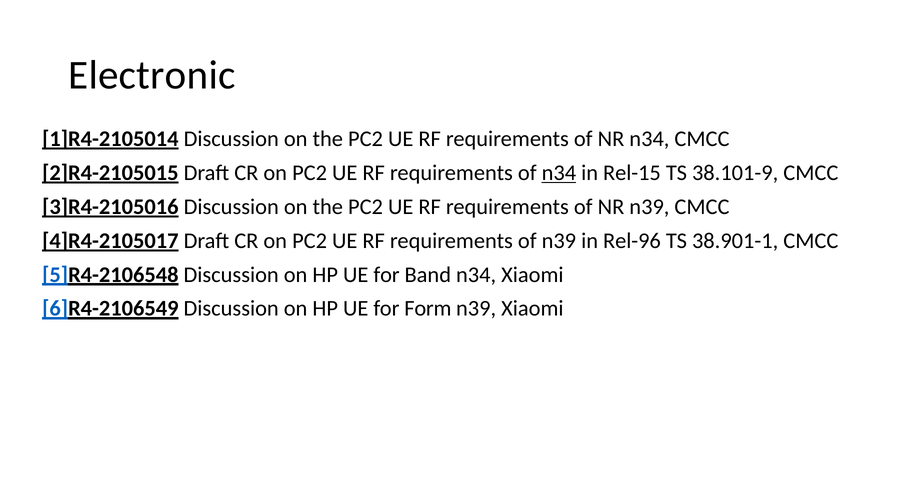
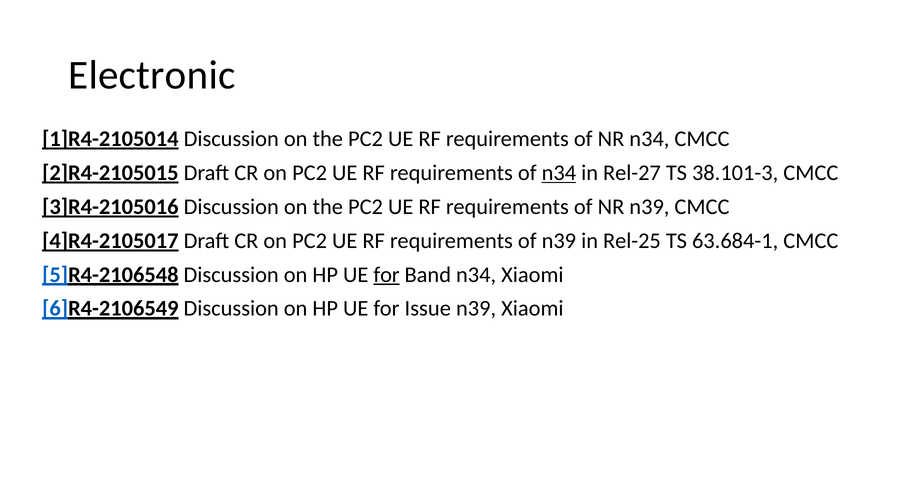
Rel-15: Rel-15 -> Rel-27
38.101-9: 38.101-9 -> 38.101-3
Rel-96: Rel-96 -> Rel-25
38.901-1: 38.901-1 -> 63.684-1
for at (387, 275) underline: none -> present
Form: Form -> Issue
